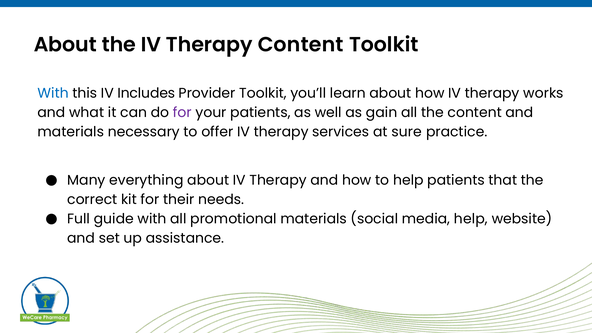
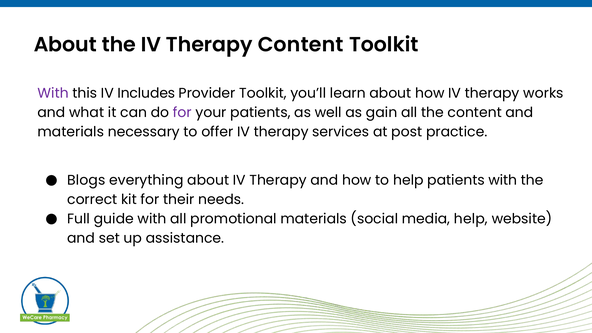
With at (53, 93) colour: blue -> purple
sure: sure -> post
Many: Many -> Blogs
patients that: that -> with
